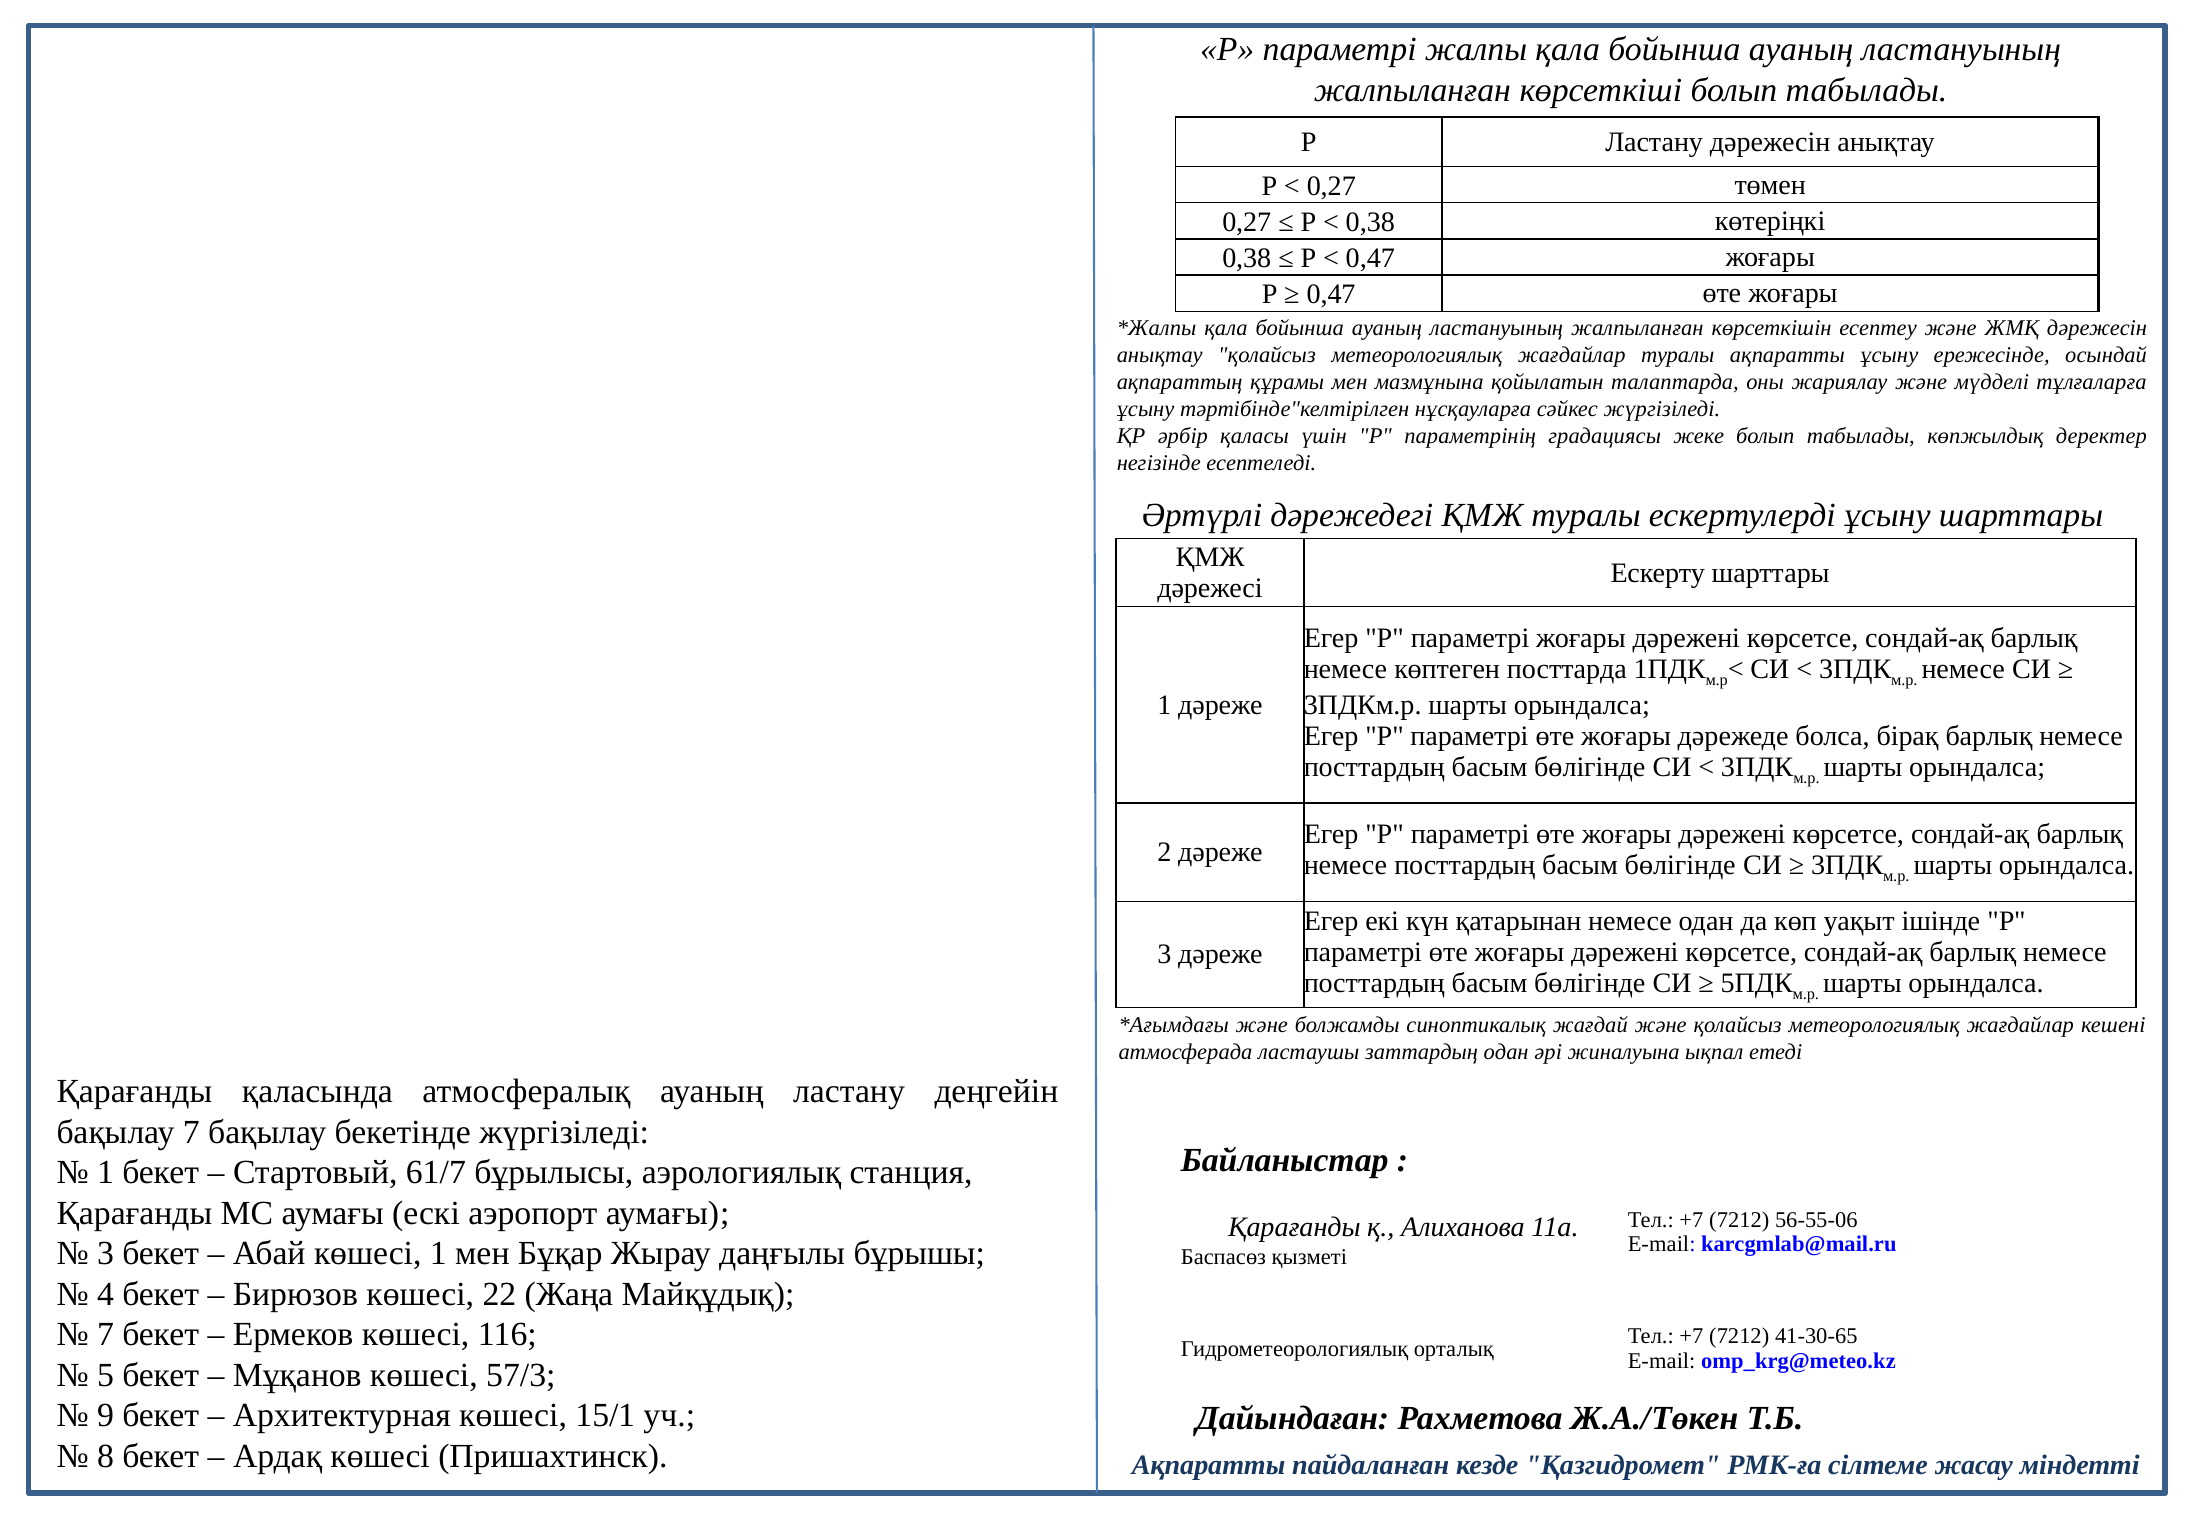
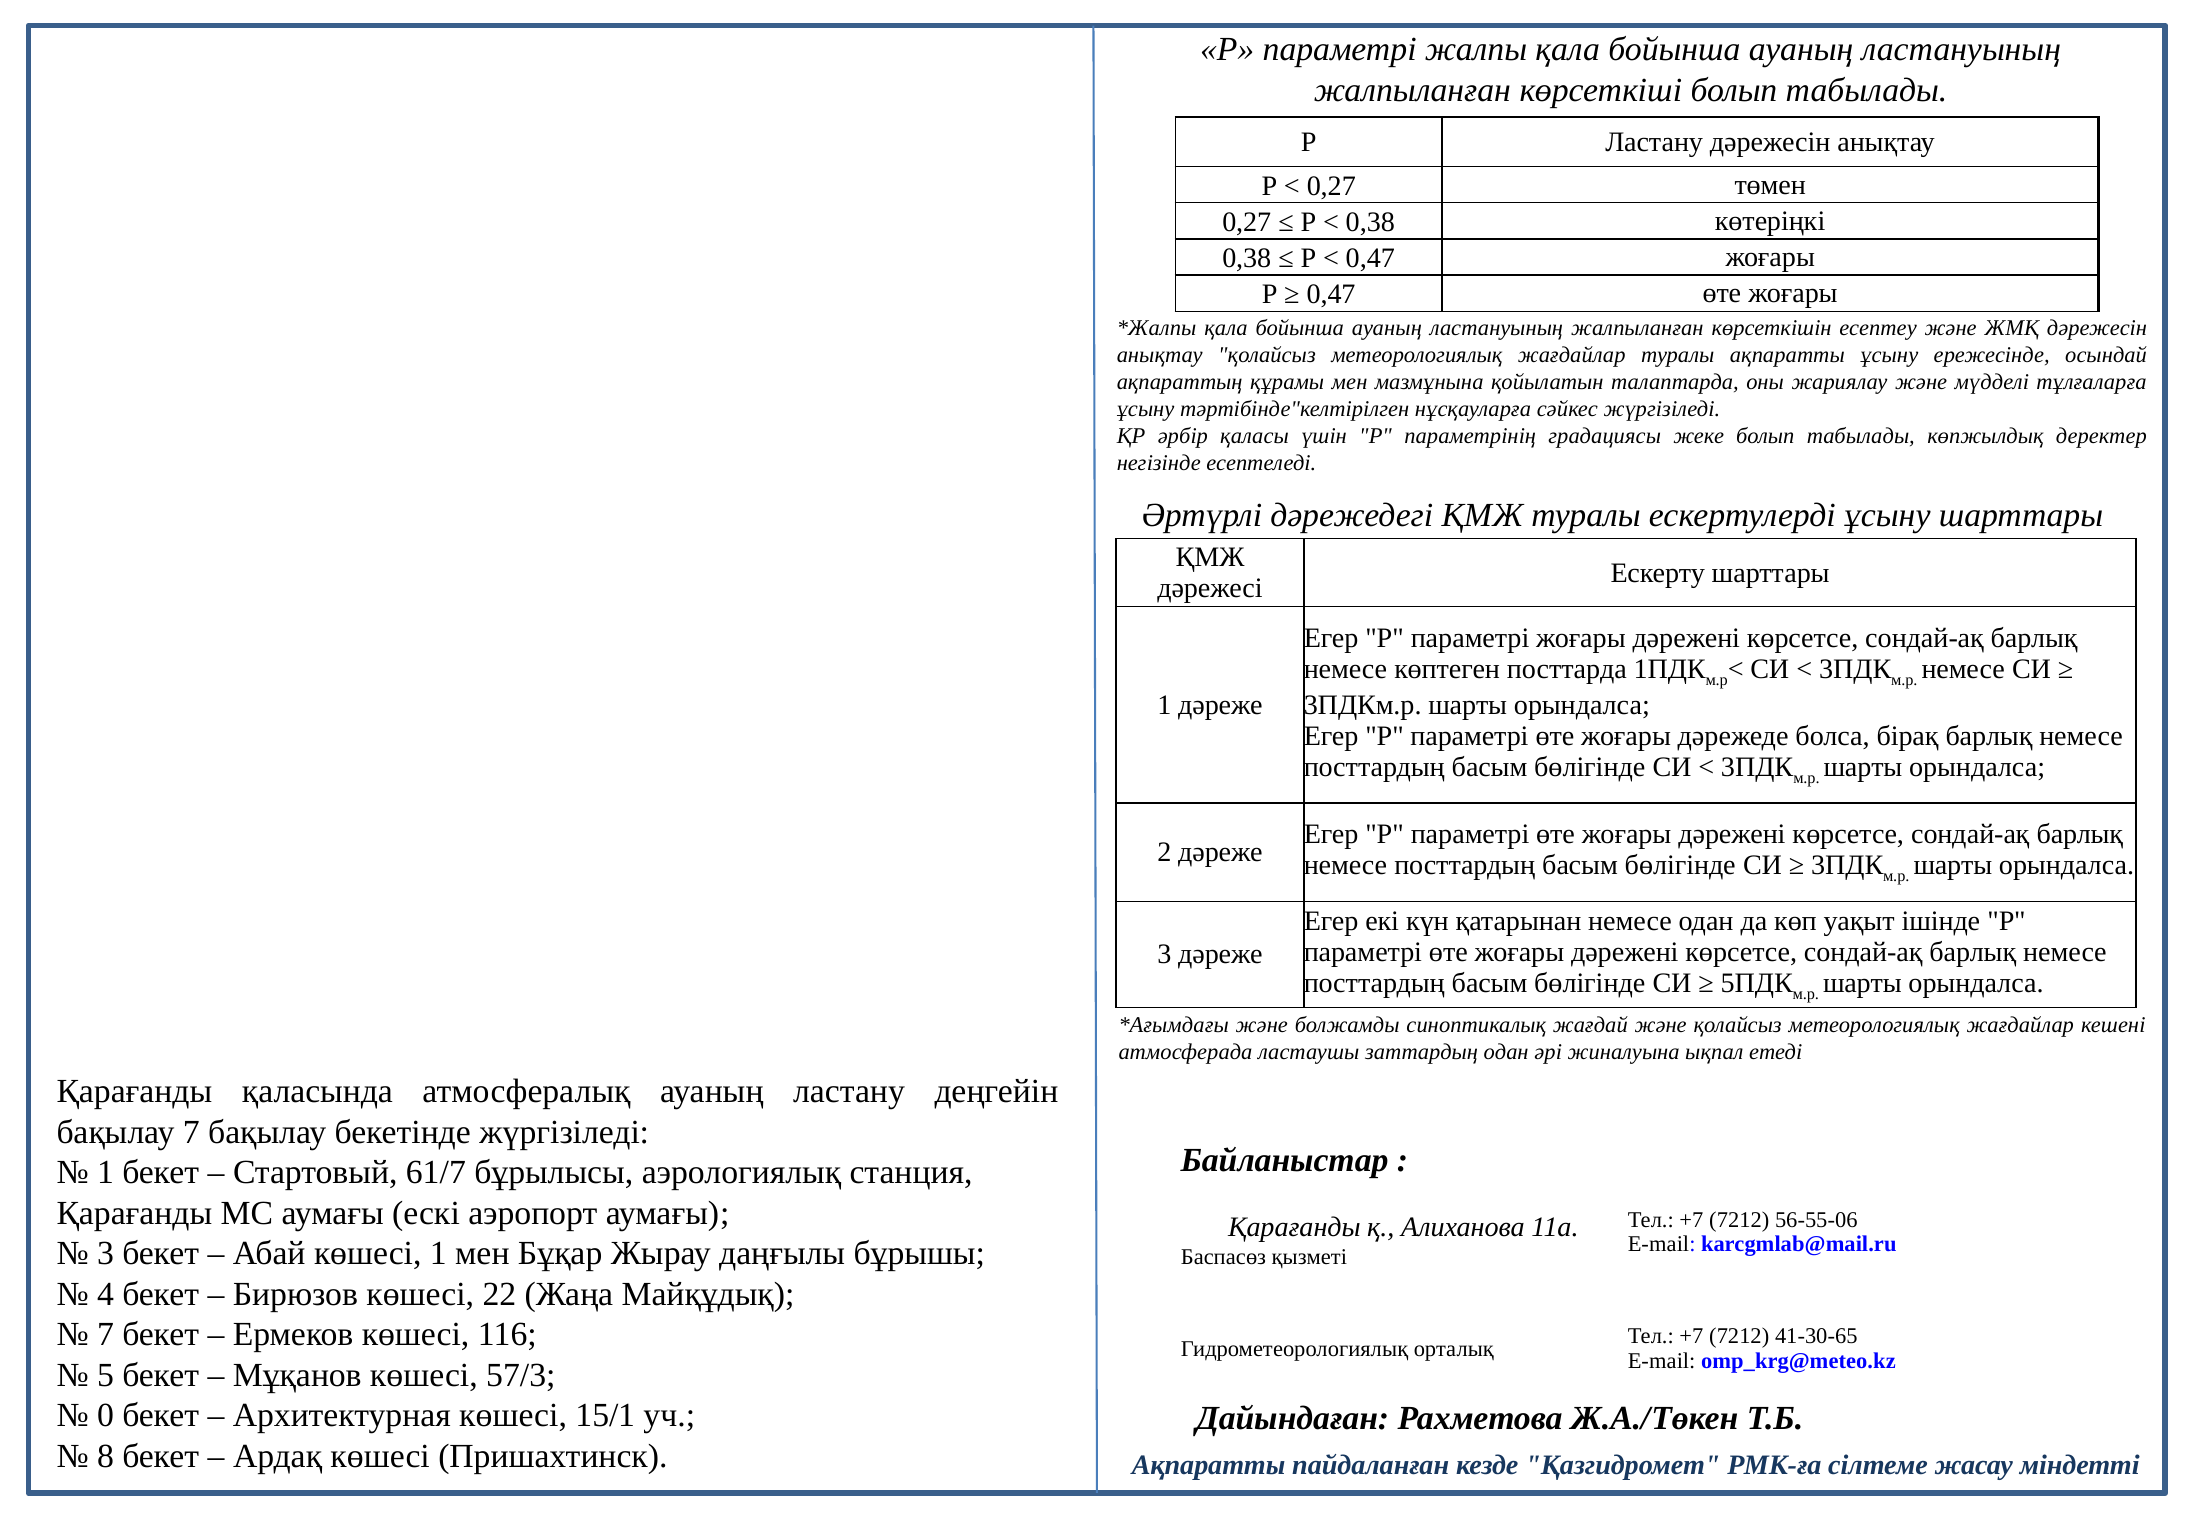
9: 9 -> 0
